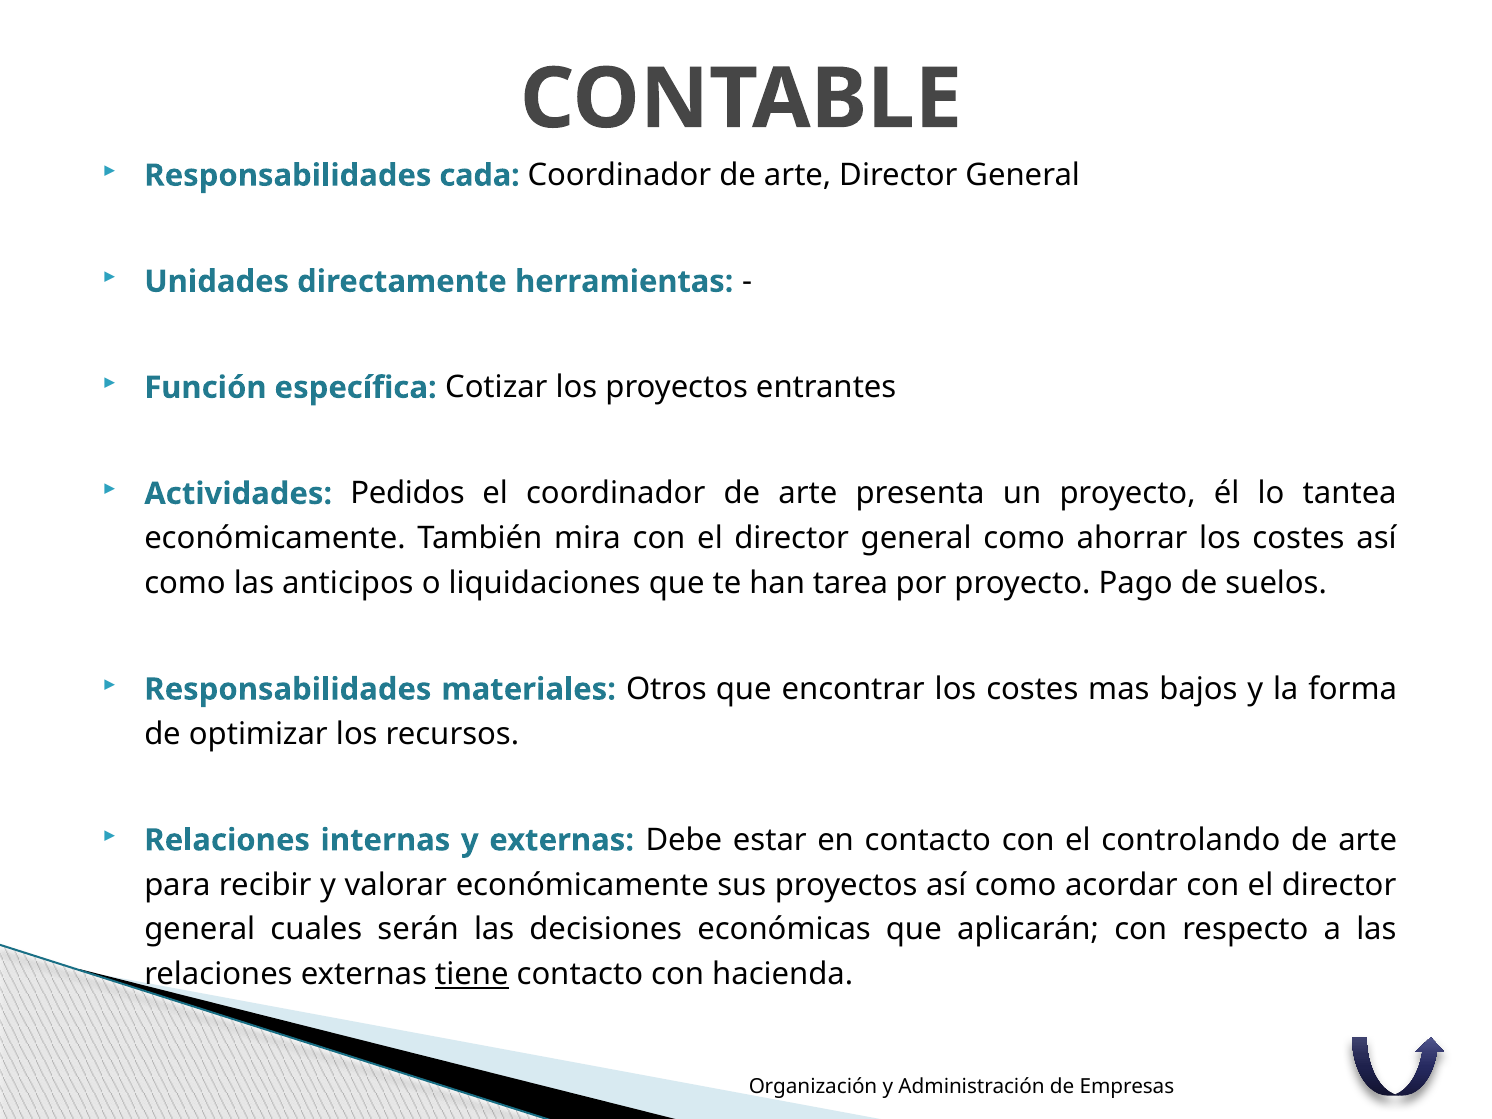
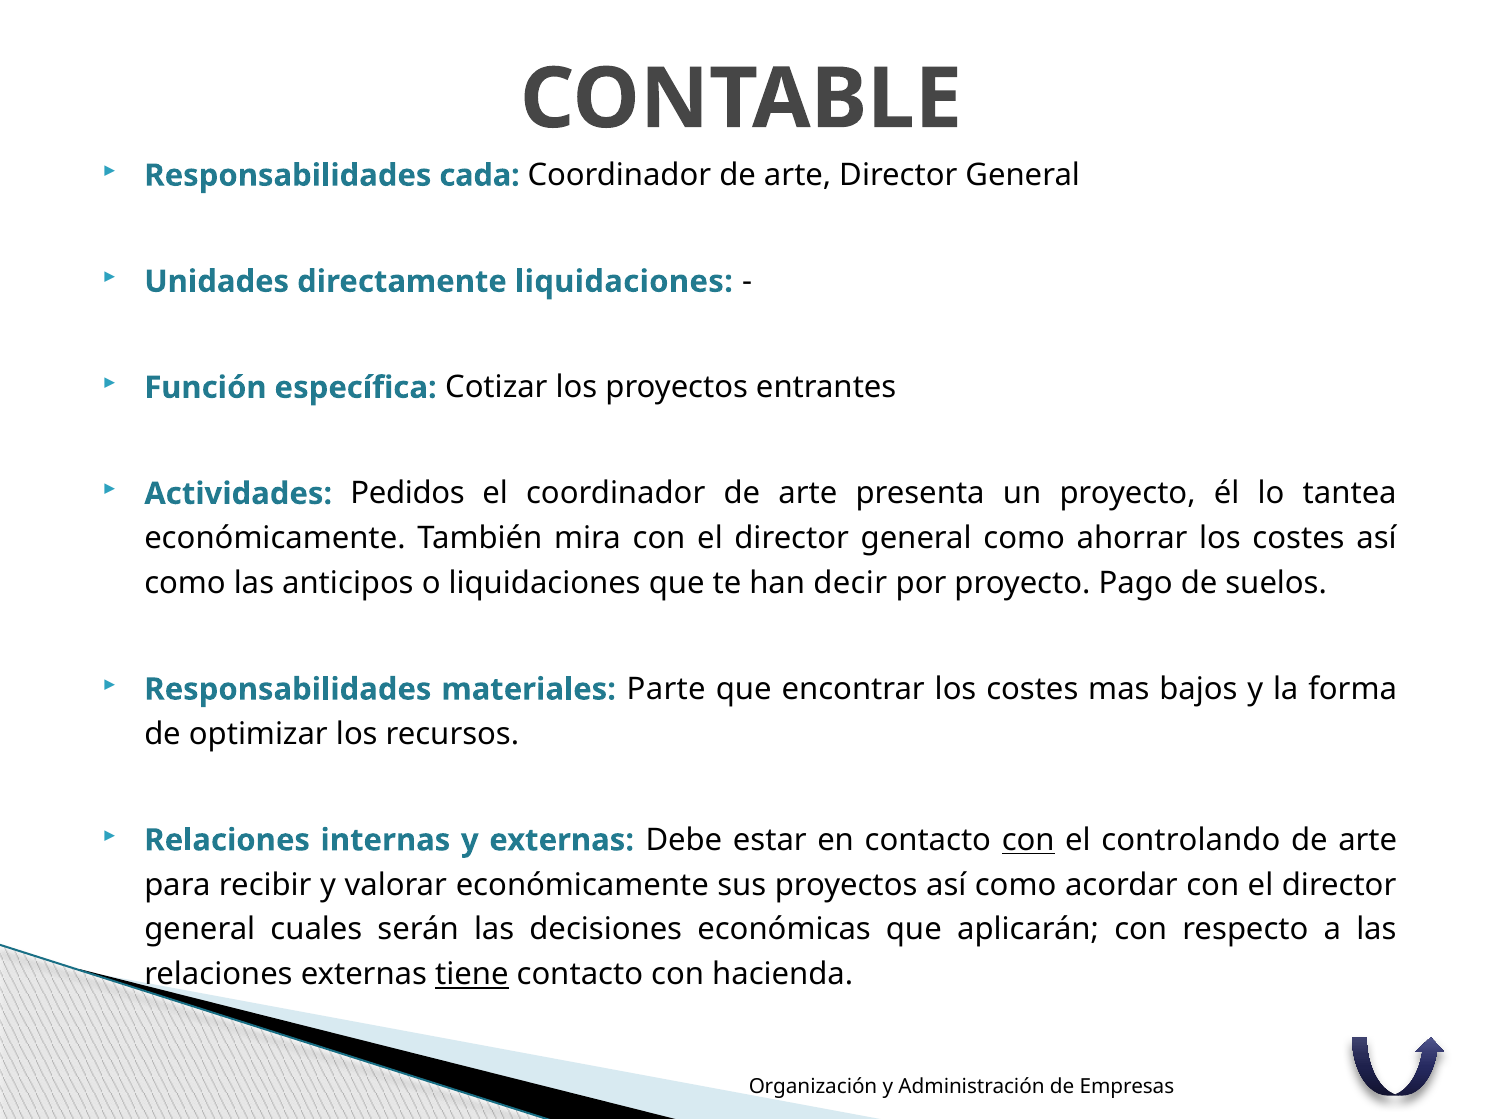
directamente herramientas: herramientas -> liquidaciones
tarea: tarea -> decir
Otros: Otros -> Parte
con at (1028, 840) underline: none -> present
